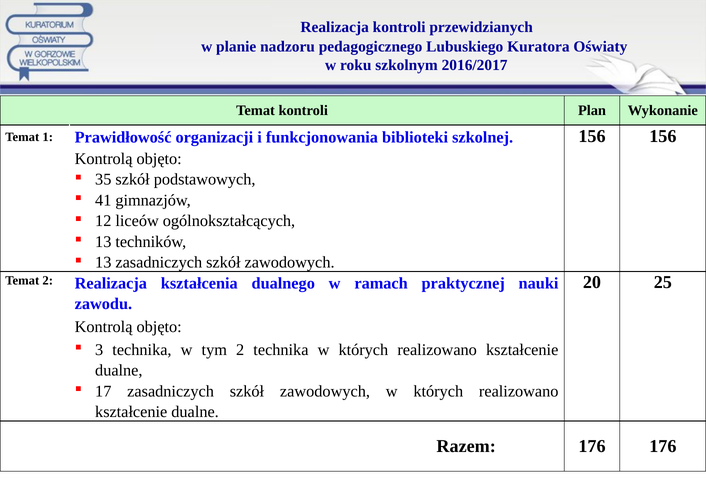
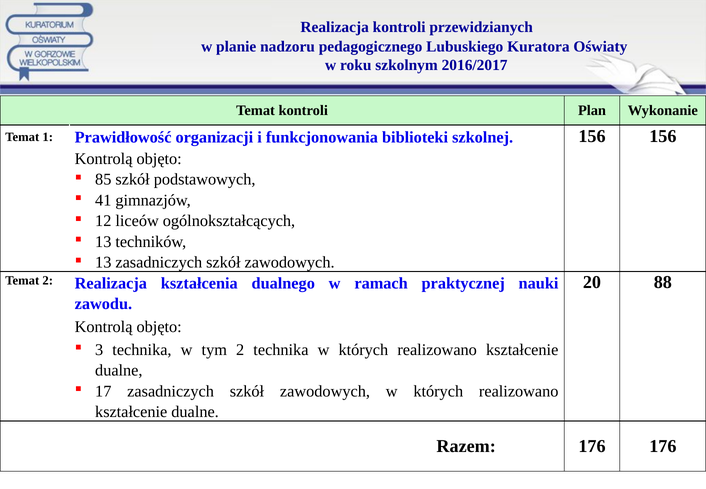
35: 35 -> 85
25: 25 -> 88
